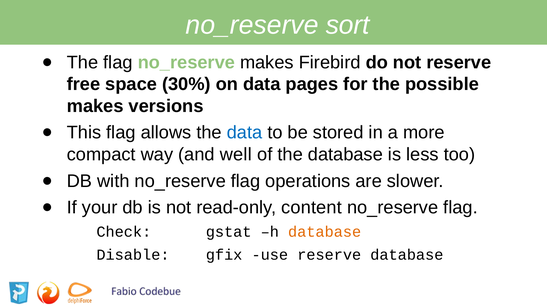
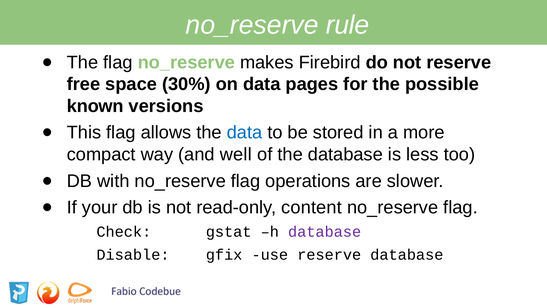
sort: sort -> rule
makes at (95, 106): makes -> known
database at (325, 232) colour: orange -> purple
